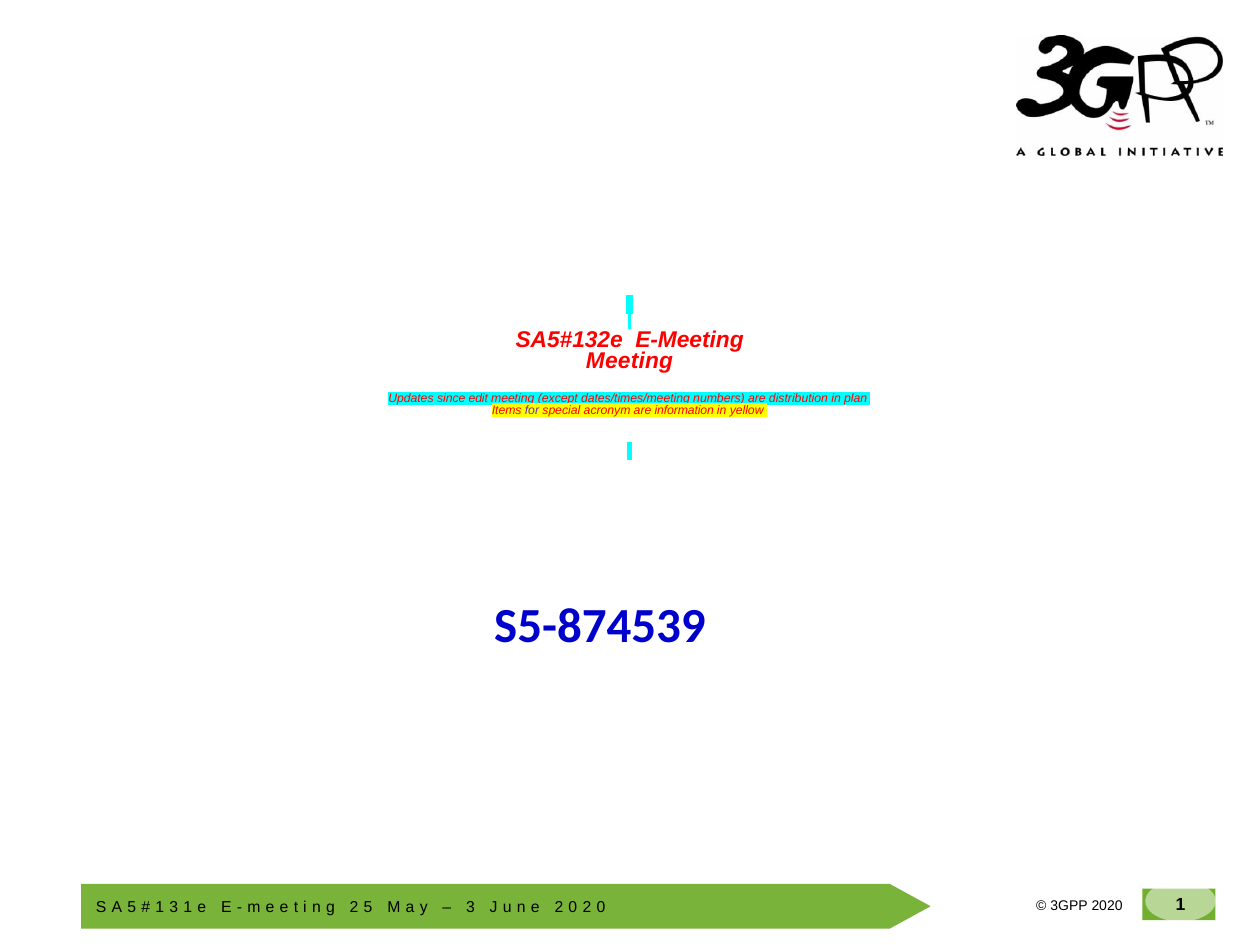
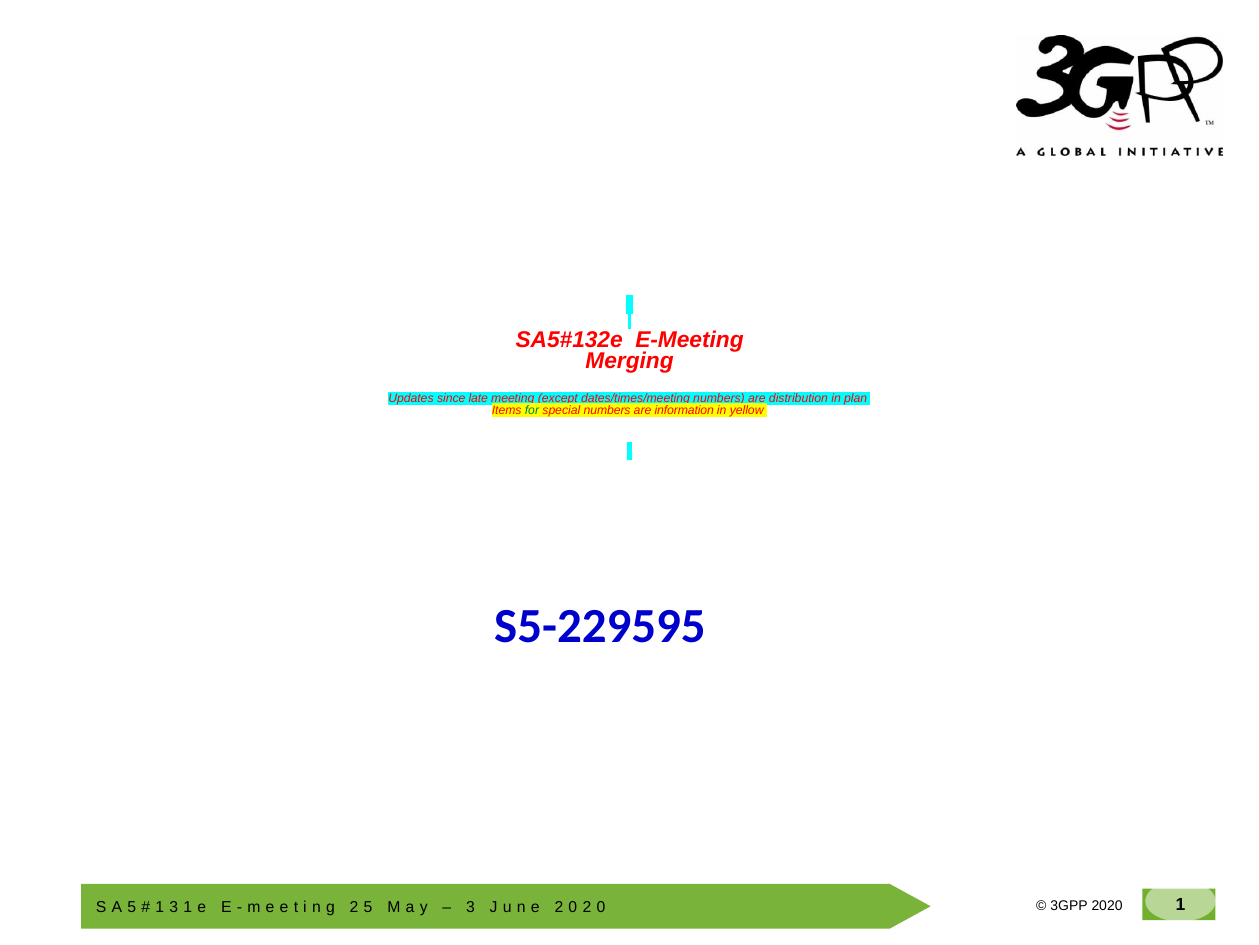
Meeting at (629, 361): Meeting -> Merging
edit: edit -> late
for colour: purple -> green
special acronym: acronym -> numbers
S5-874539: S5-874539 -> S5-229595
